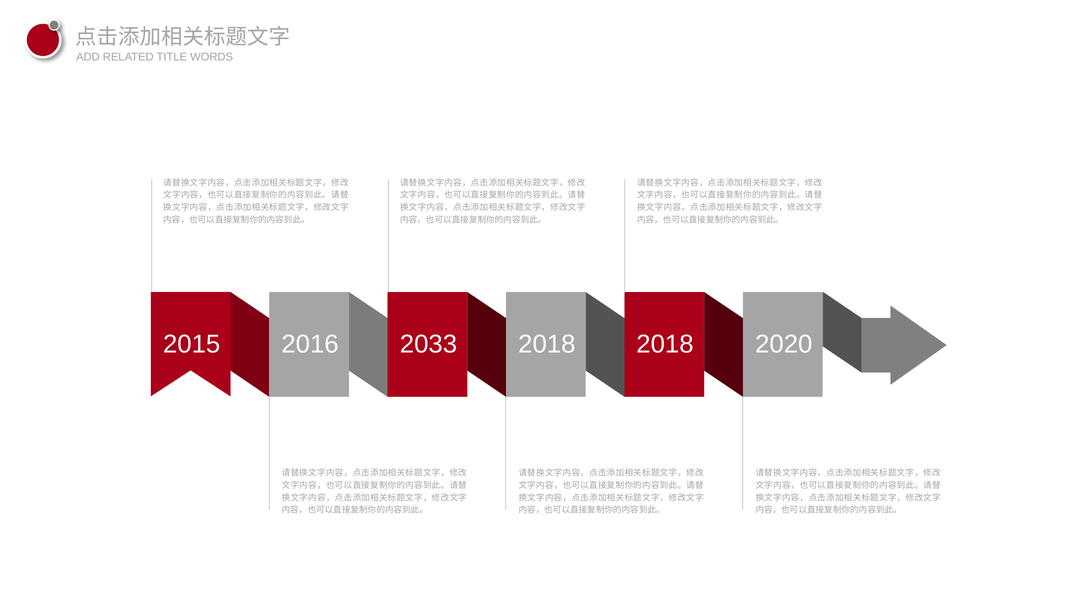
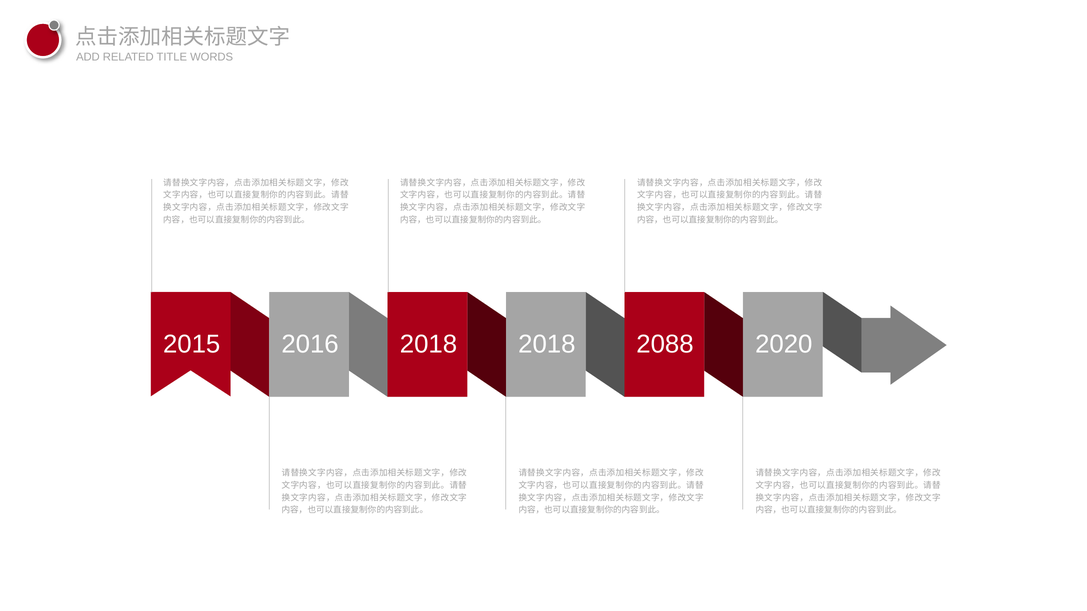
2016 2033: 2033 -> 2018
2018 2018: 2018 -> 2088
